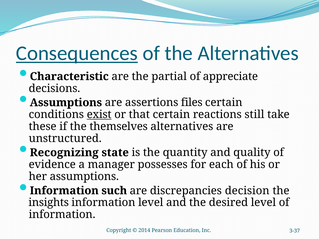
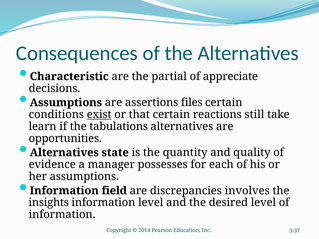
Consequences underline: present -> none
these: these -> learn
themselves: themselves -> tabulations
unstructured: unstructured -> opportunities
Recognizing at (64, 153): Recognizing -> Alternatives
such: such -> field
decision: decision -> involves
